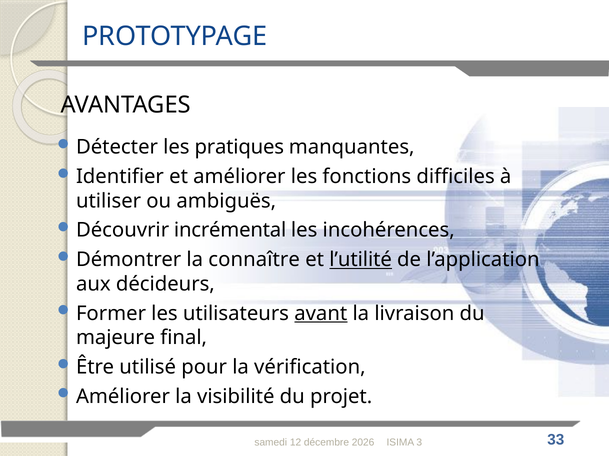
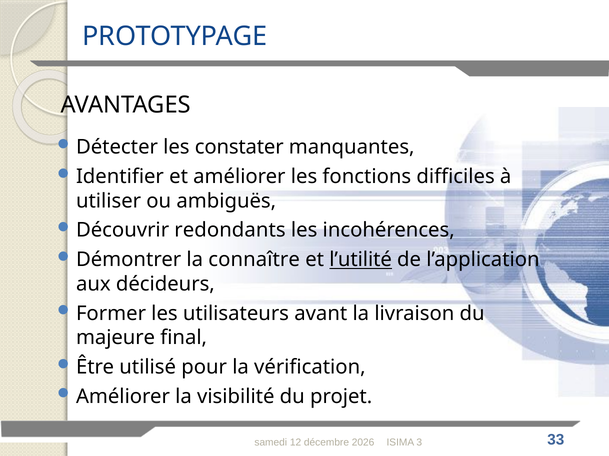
pratiques: pratiques -> constater
incrémental: incrémental -> redondants
avant underline: present -> none
